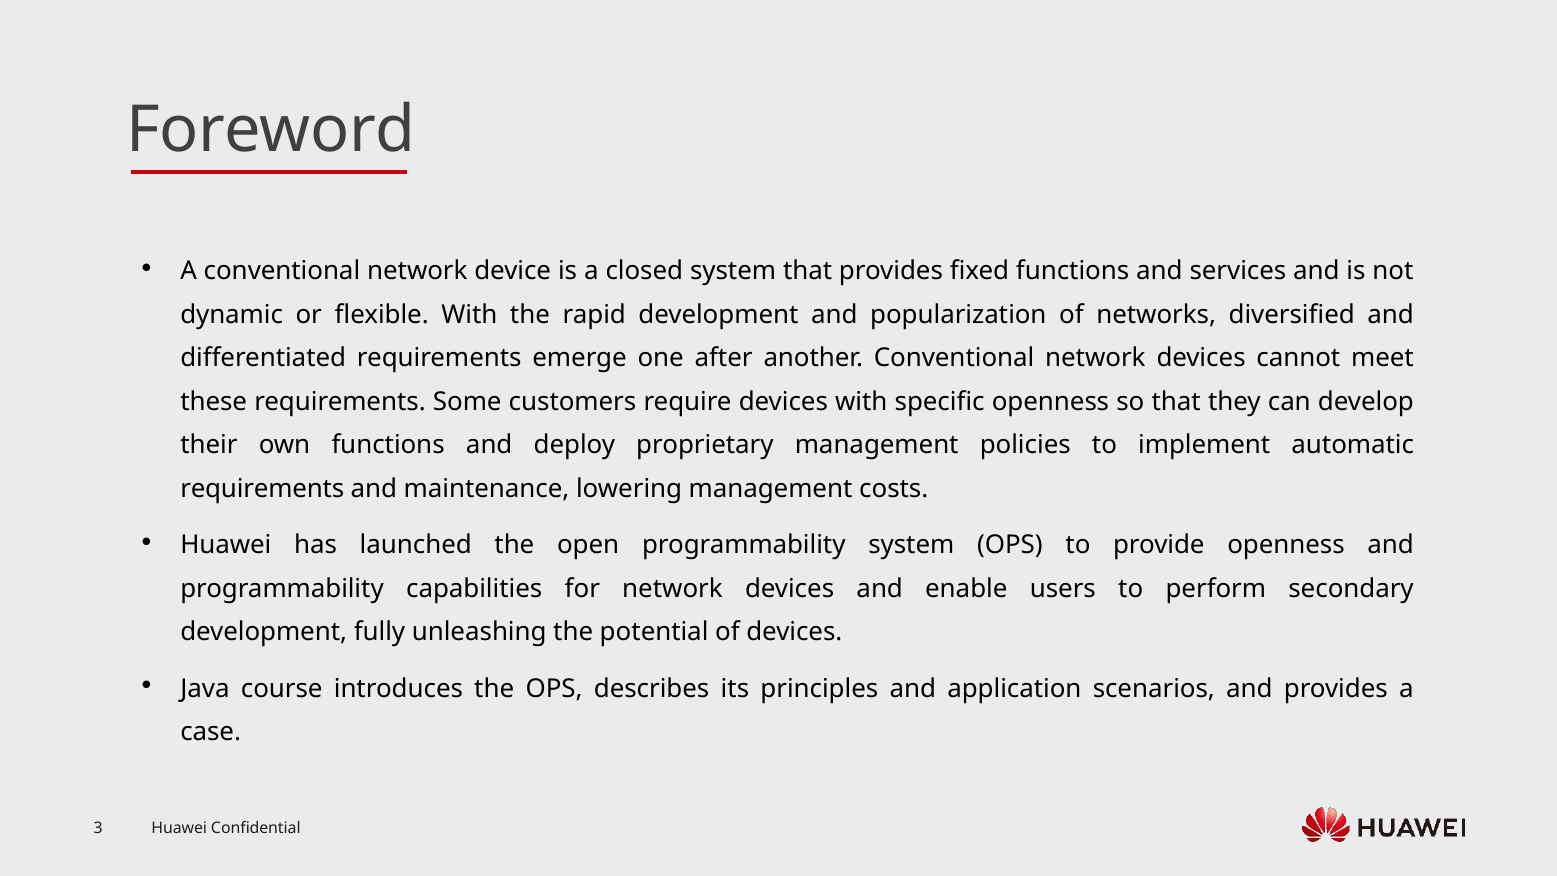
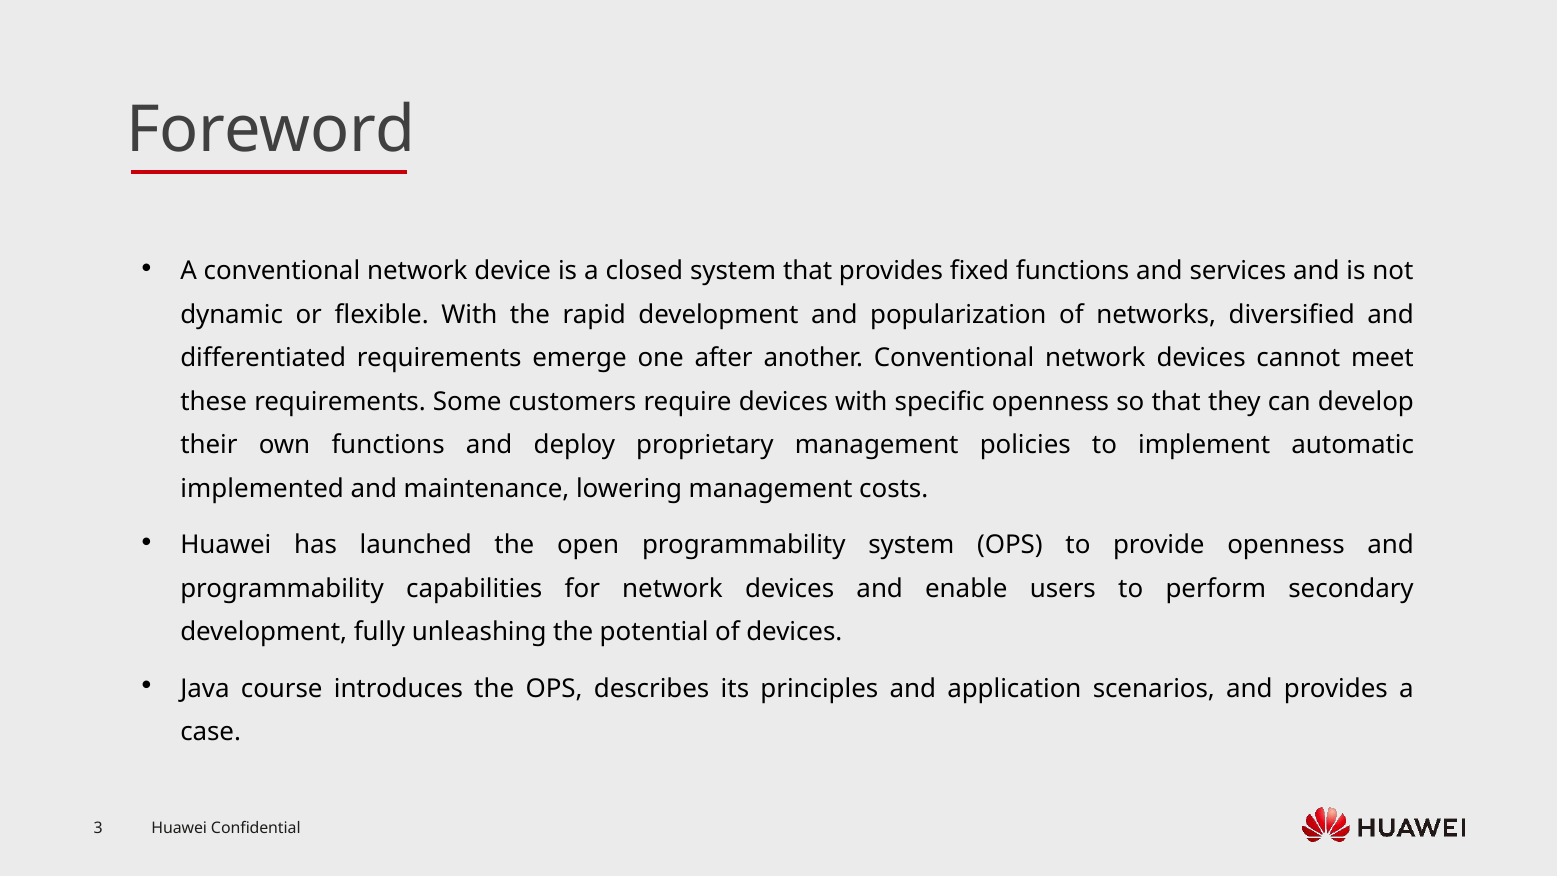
requirements at (262, 489): requirements -> implemented
